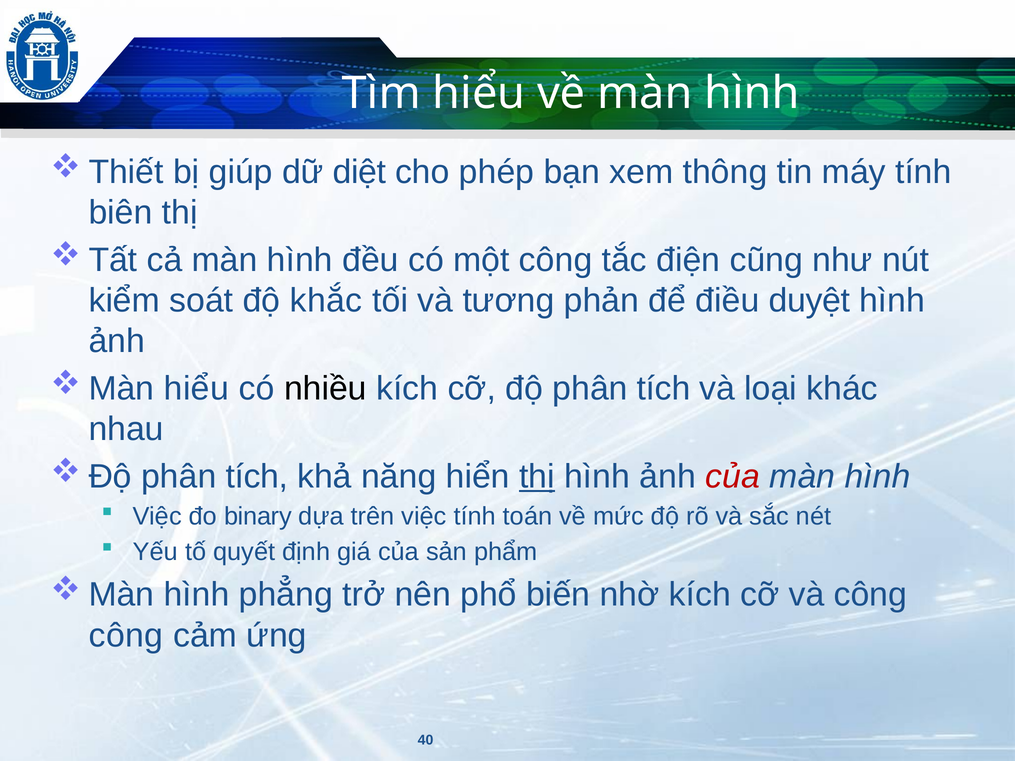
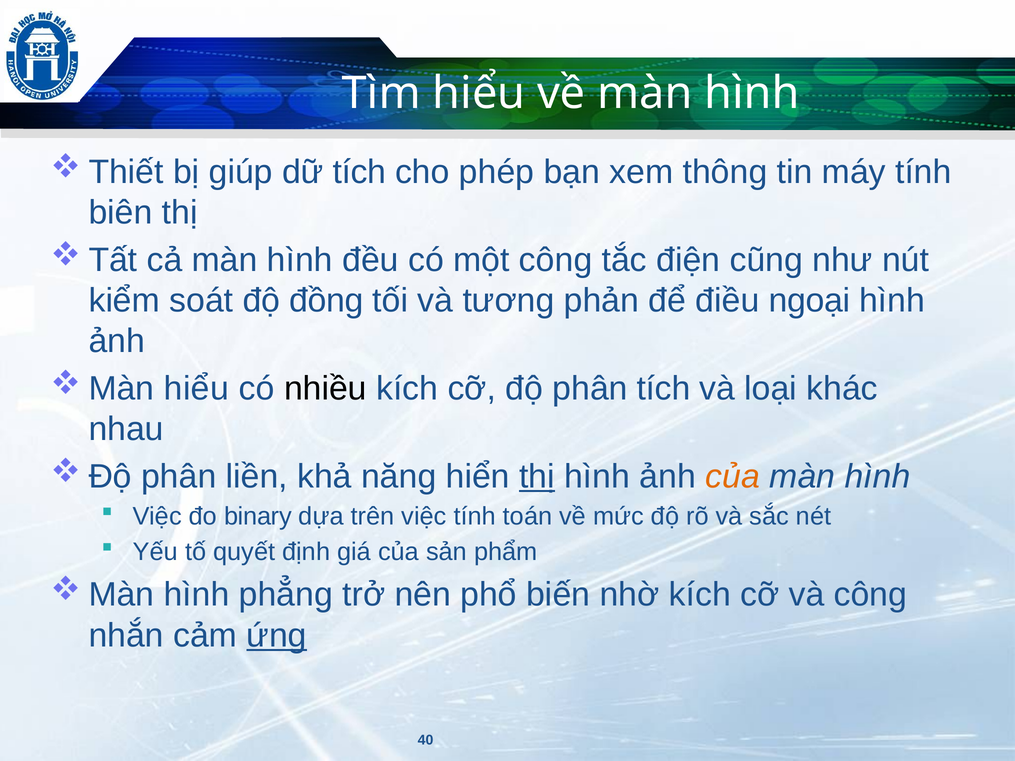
dữ diệt: diệt -> tích
khắc: khắc -> đồng
duyệt: duyệt -> ngoại
tích at (257, 477): tích -> liền
của at (733, 477) colour: red -> orange
công at (126, 636): công -> nhắn
ứng underline: none -> present
